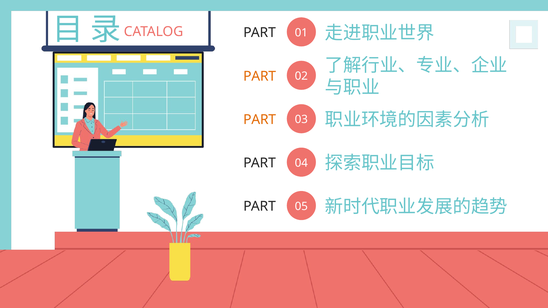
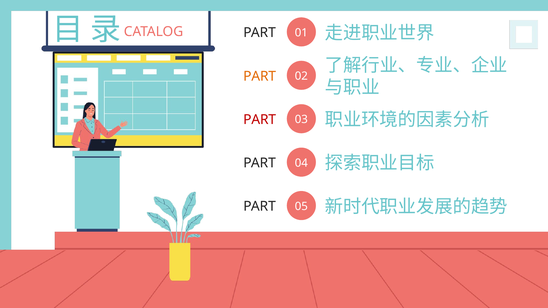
PART at (260, 120) colour: orange -> red
